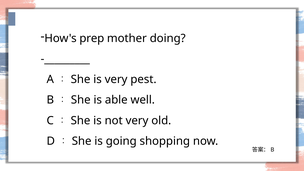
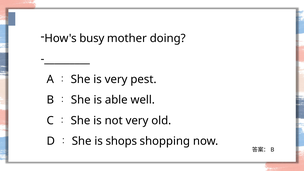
prep: prep -> busy
going: going -> shops
